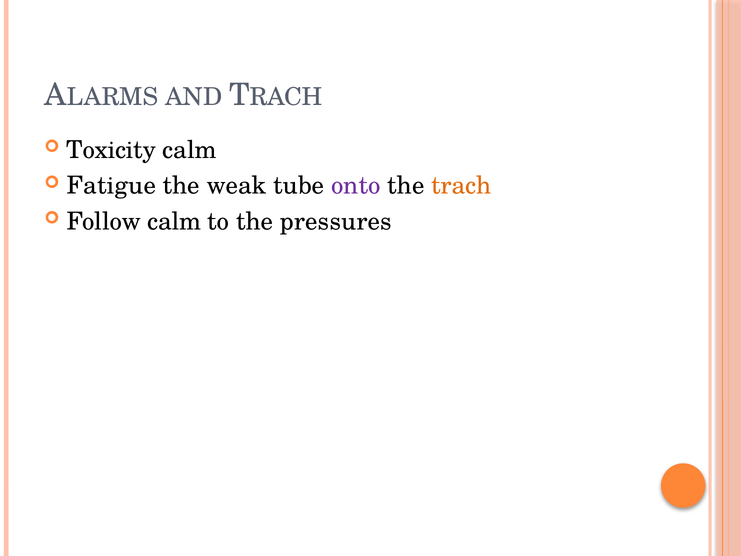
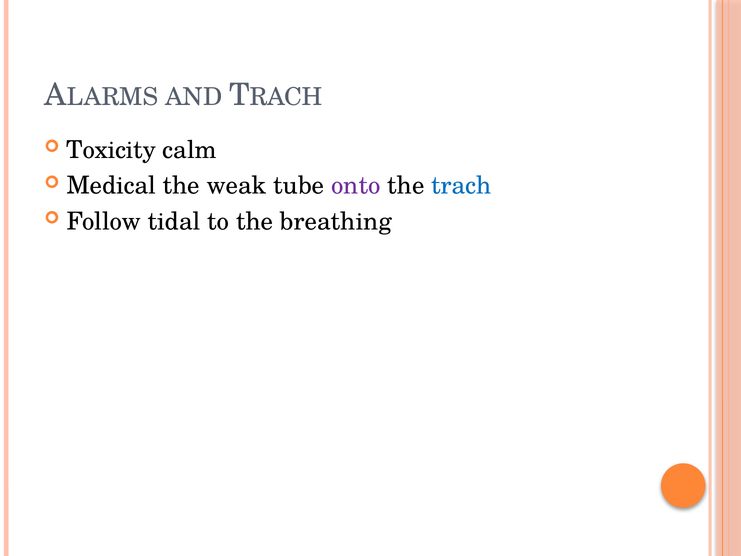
Fatigue: Fatigue -> Medical
trach colour: orange -> blue
Follow calm: calm -> tidal
pressures: pressures -> breathing
